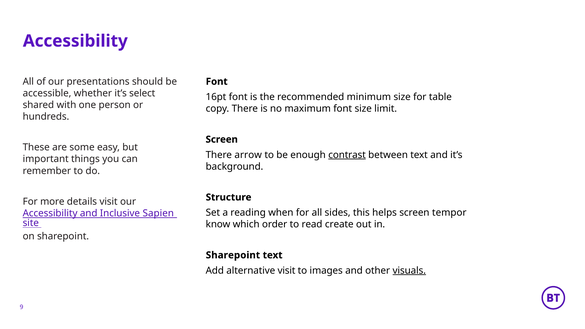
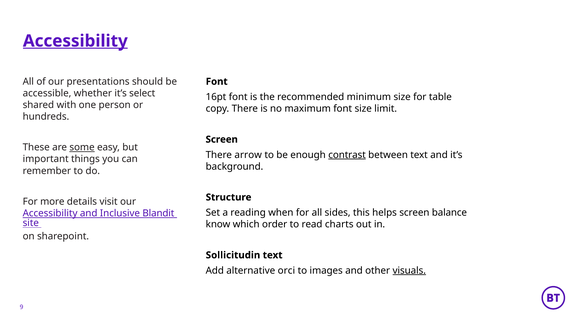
Accessibility at (75, 41) underline: none -> present
some underline: none -> present
tempor: tempor -> balance
Sapien: Sapien -> Blandit
create: create -> charts
Sharepoint at (233, 255): Sharepoint -> Sollicitudin
alternative visit: visit -> orci
